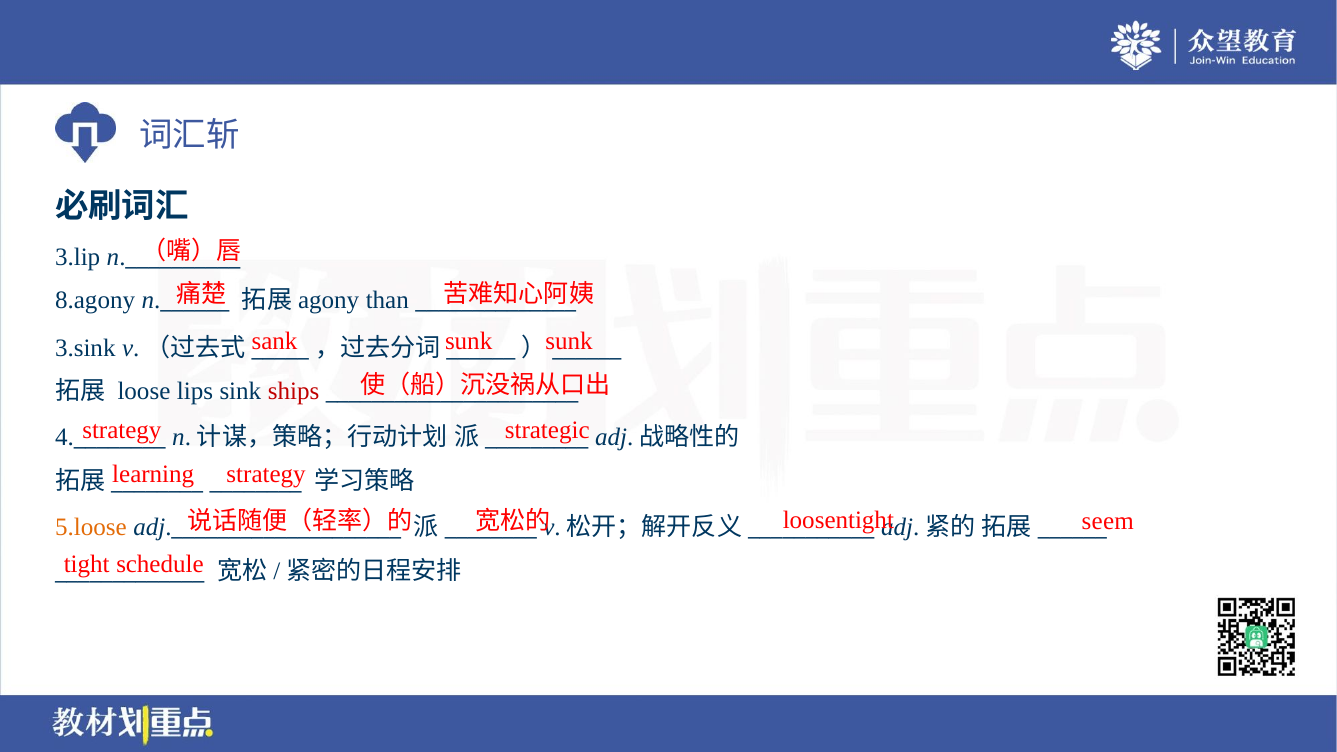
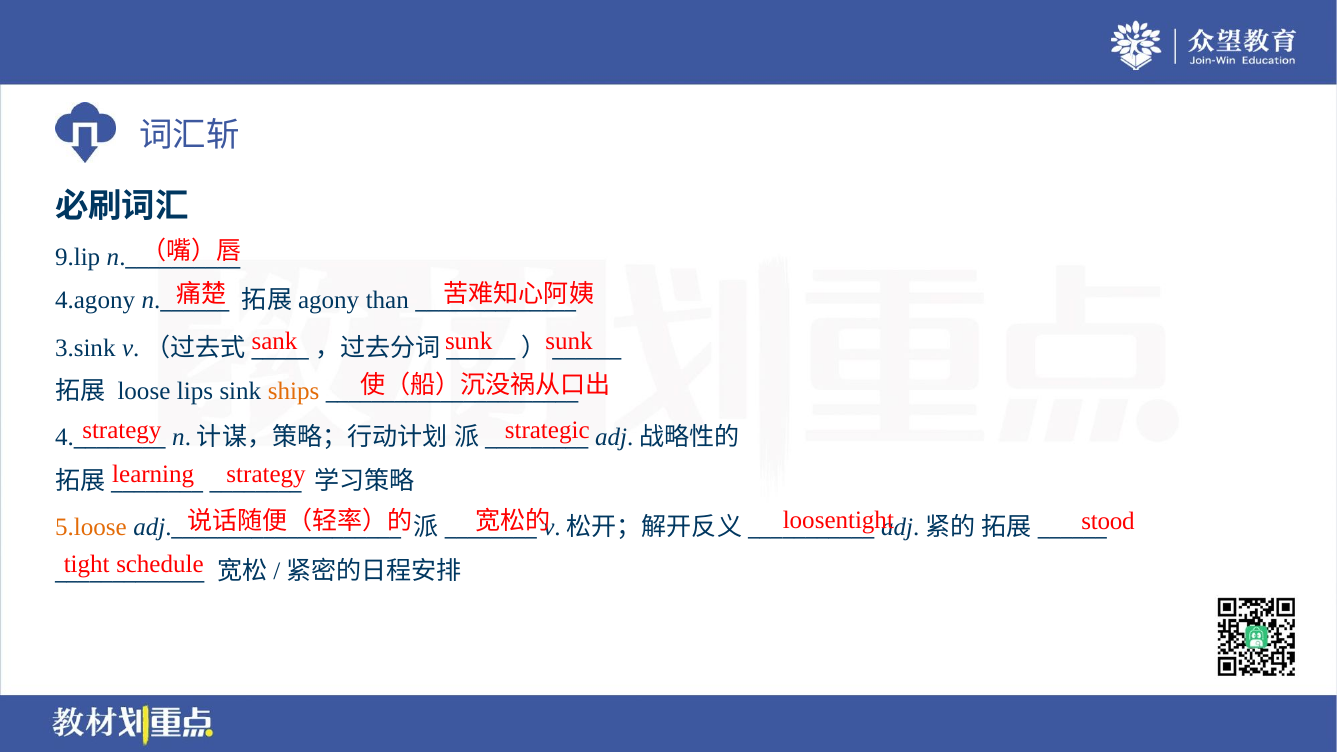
3.lip: 3.lip -> 9.lip
8.agony: 8.agony -> 4.agony
ships colour: red -> orange
seem: seem -> stood
